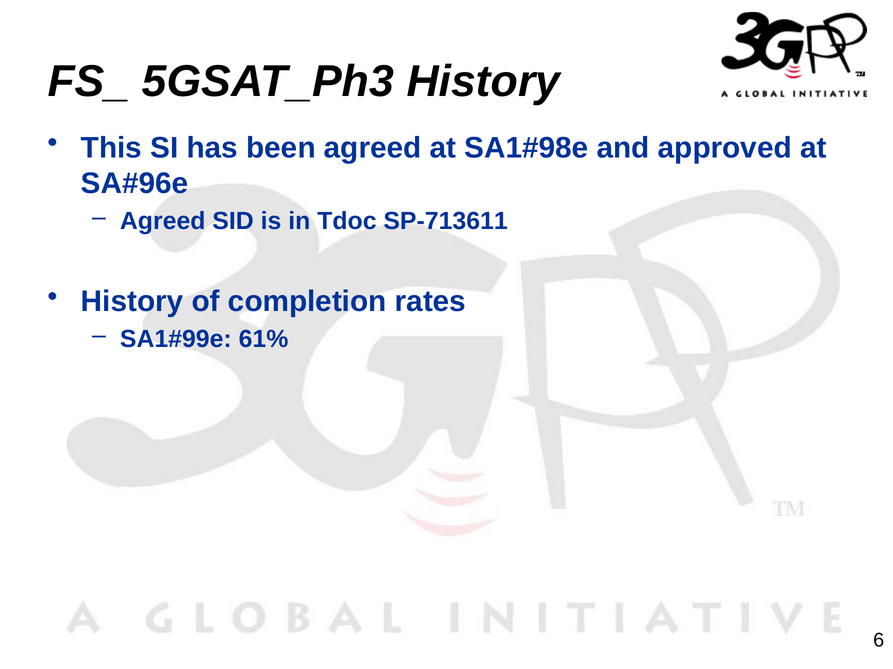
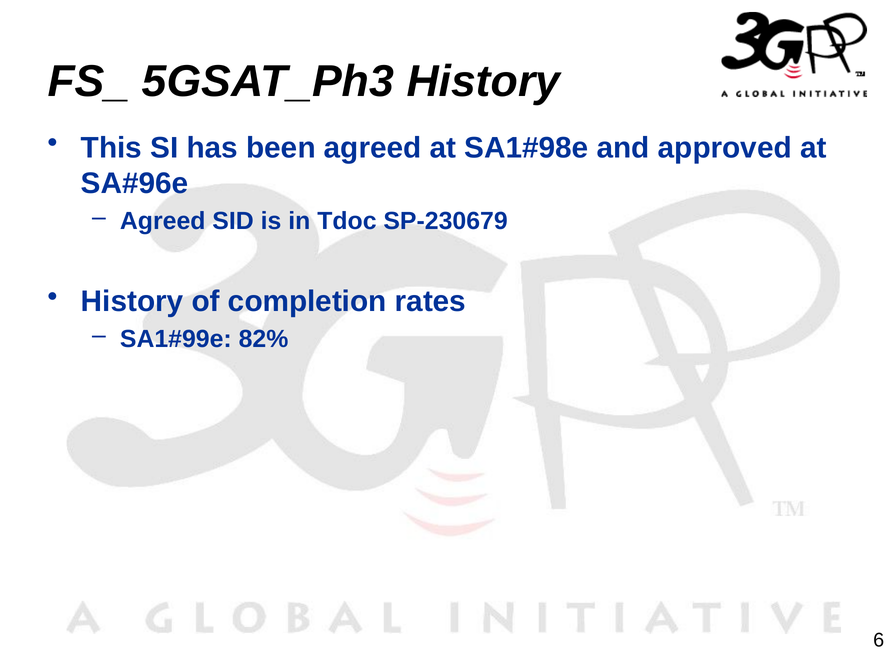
SP-713611: SP-713611 -> SP-230679
61%: 61% -> 82%
